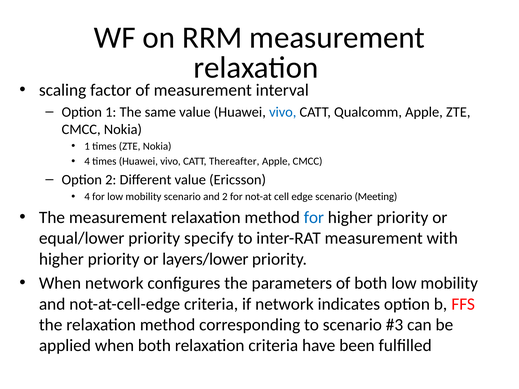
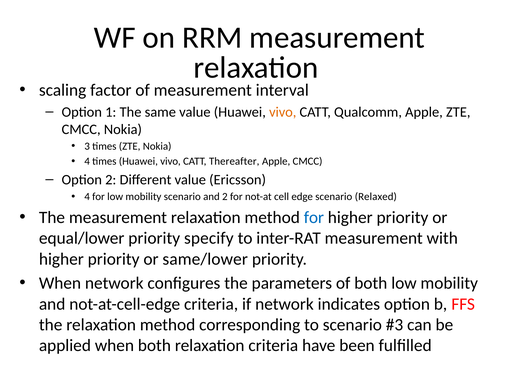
vivo at (283, 112) colour: blue -> orange
1 at (87, 146): 1 -> 3
Meeting: Meeting -> Relaxed
layers/lower: layers/lower -> same/lower
